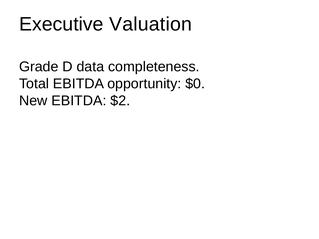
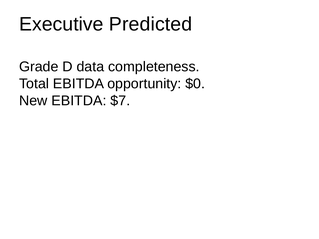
Valuation: Valuation -> Predicted
$2: $2 -> $7
